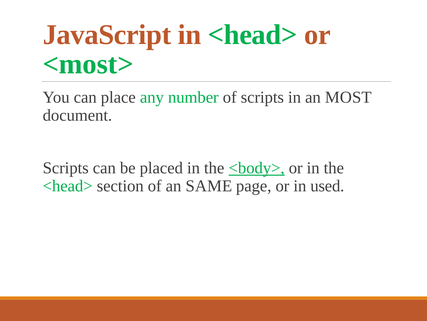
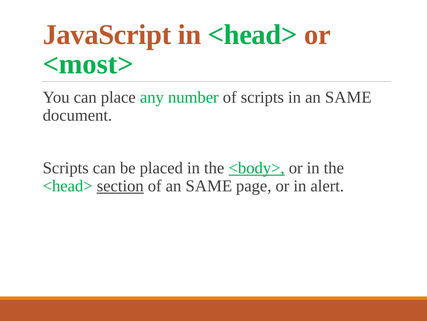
in an MOST: MOST -> SAME
section underline: none -> present
used: used -> alert
